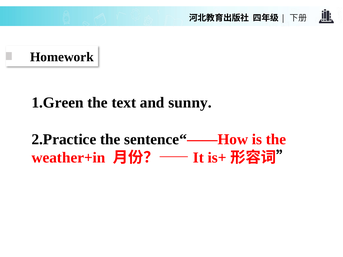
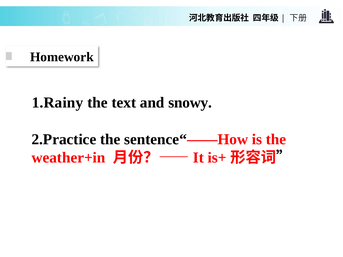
1.Green: 1.Green -> 1.Rainy
sunny: sunny -> snowy
